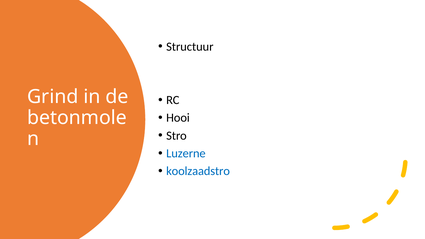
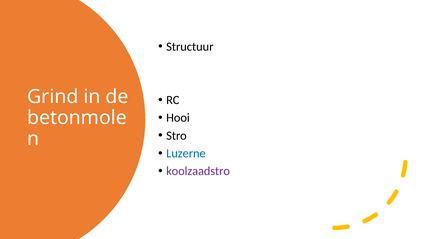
koolzaadstro colour: blue -> purple
